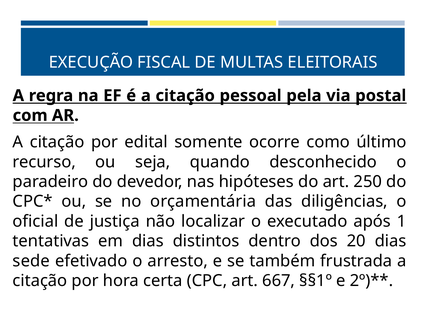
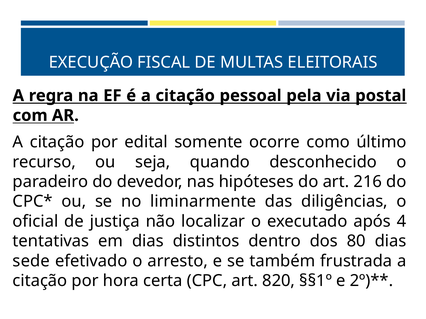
250: 250 -> 216
orçamentária: orçamentária -> liminarmente
1: 1 -> 4
20: 20 -> 80
667: 667 -> 820
